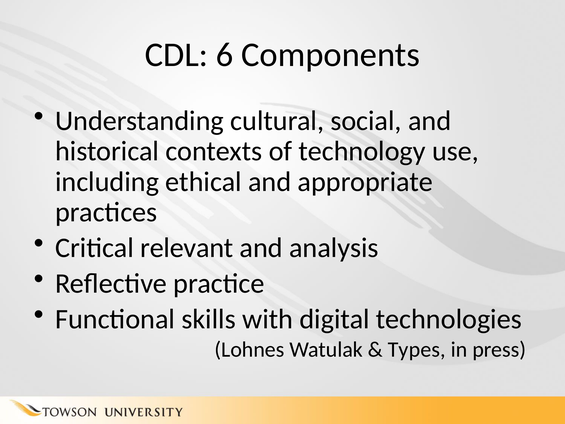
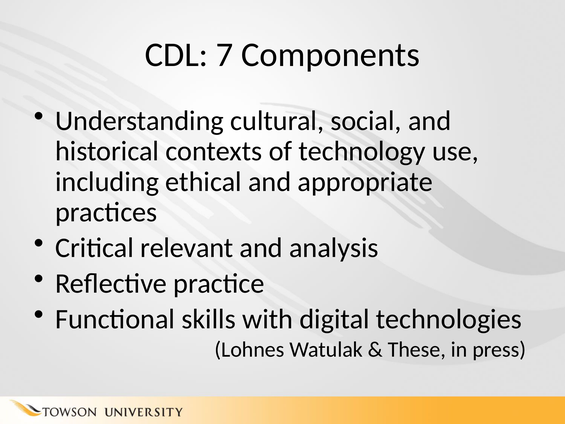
6: 6 -> 7
Types: Types -> These
